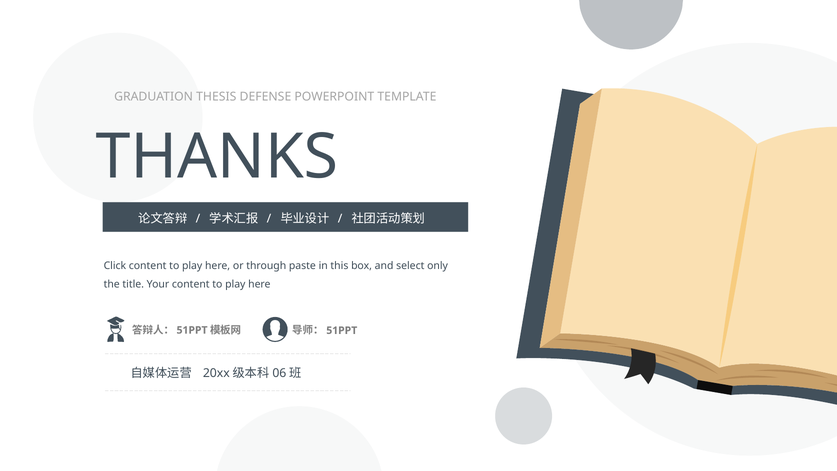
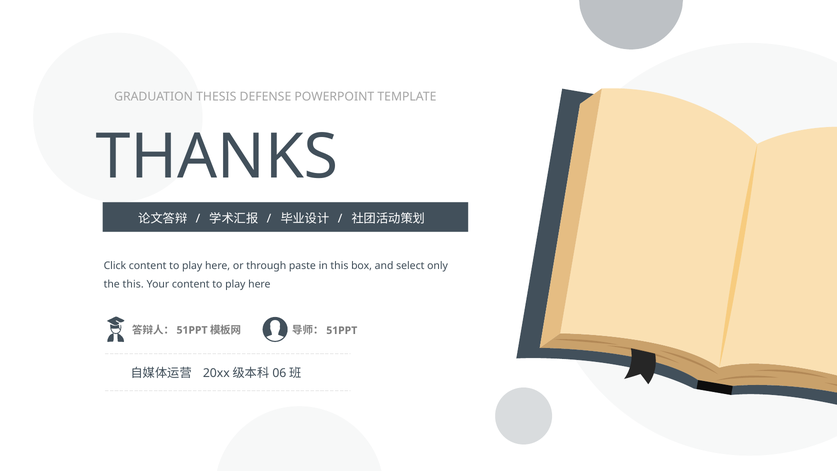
the title: title -> this
